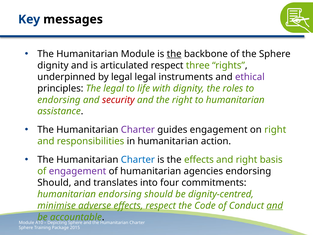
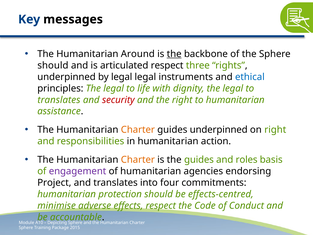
Humanitarian Module: Module -> Around
dignity at (53, 65): dignity -> should
ethical colour: purple -> blue
dignity the roles: roles -> legal
endorsing at (59, 100): endorsing -> translates
Charter at (138, 130) colour: purple -> orange
guides engagement: engagement -> underpinned
Charter at (138, 160) colour: blue -> orange
the effects: effects -> guides
and right: right -> roles
Should at (54, 182): Should -> Project
humanitarian endorsing: endorsing -> protection
dignity-centred: dignity-centred -> effects-centred
and at (275, 205) underline: present -> none
